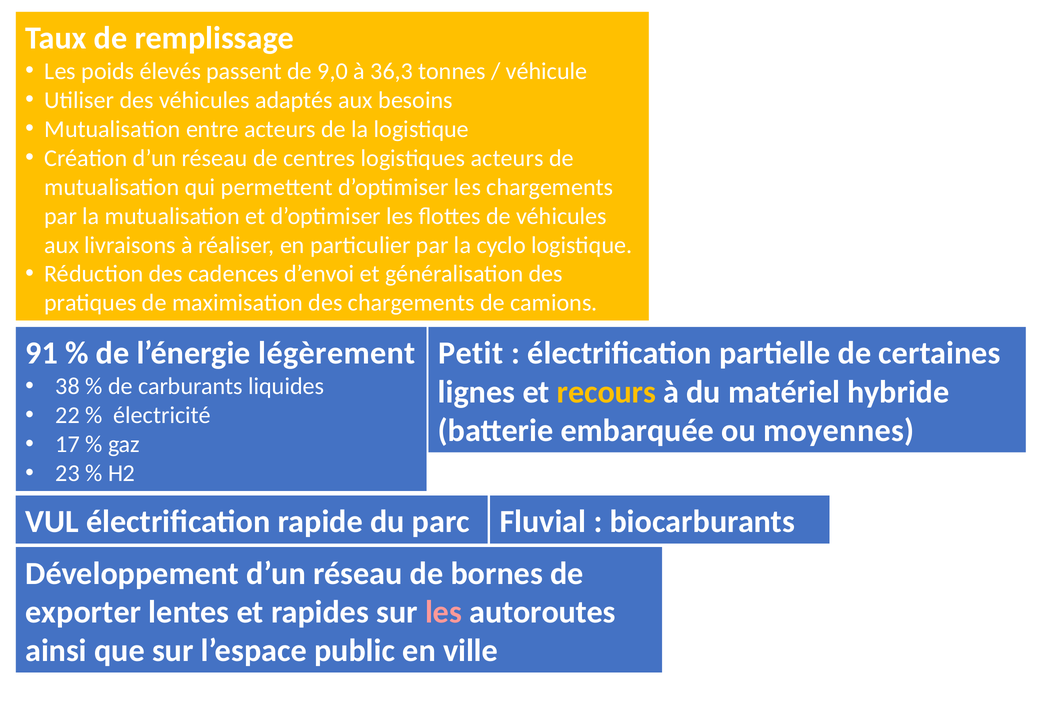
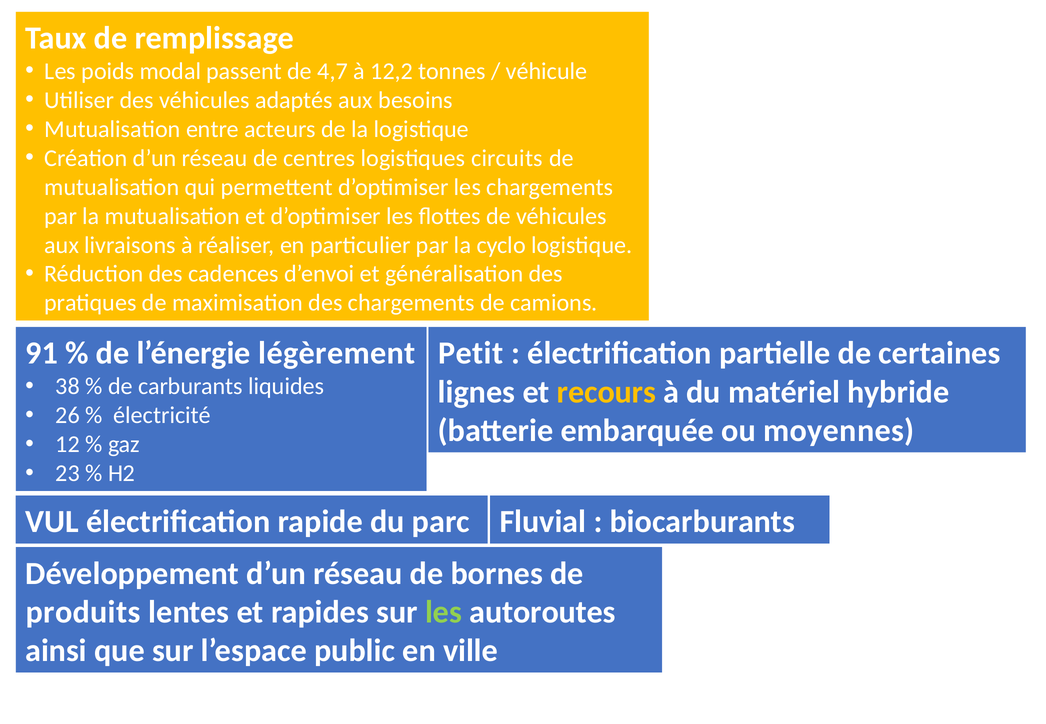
élevés: élevés -> modal
9,0: 9,0 -> 4,7
36,3: 36,3 -> 12,2
logistiques acteurs: acteurs -> circuits
22: 22 -> 26
17: 17 -> 12
exporter: exporter -> produits
les at (443, 612) colour: pink -> light green
